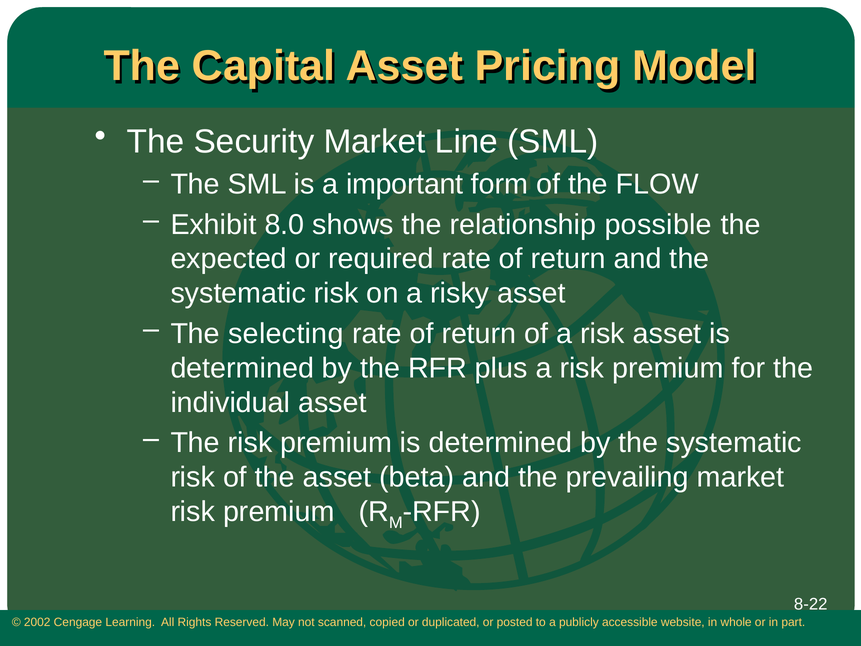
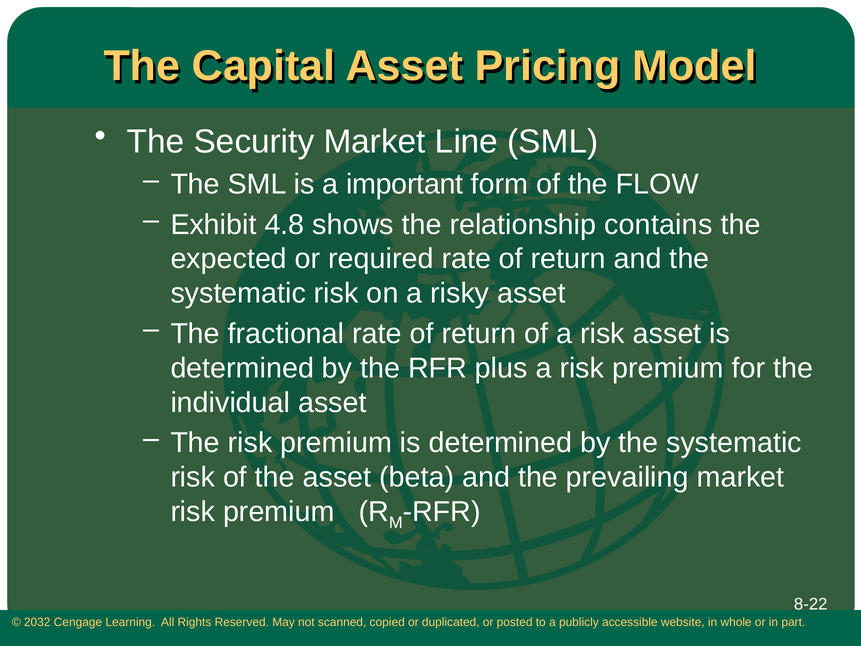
8.0: 8.0 -> 4.8
possible: possible -> contains
selecting: selecting -> fractional
2002: 2002 -> 2032
